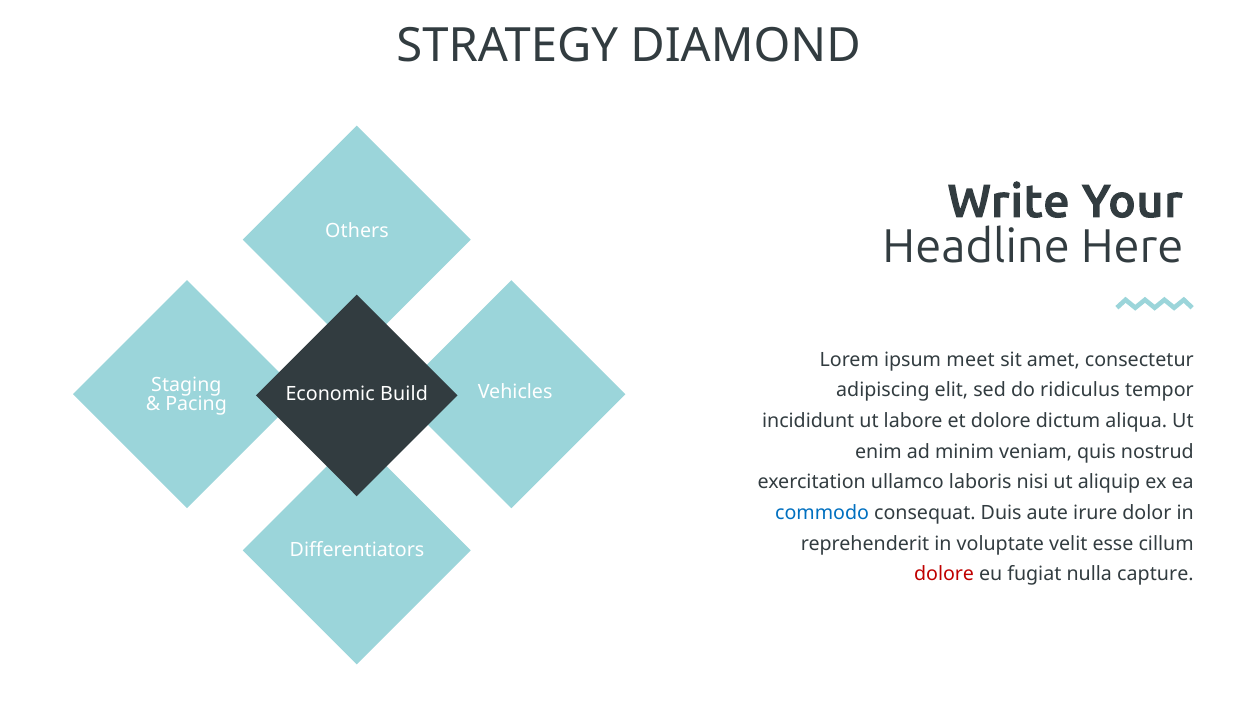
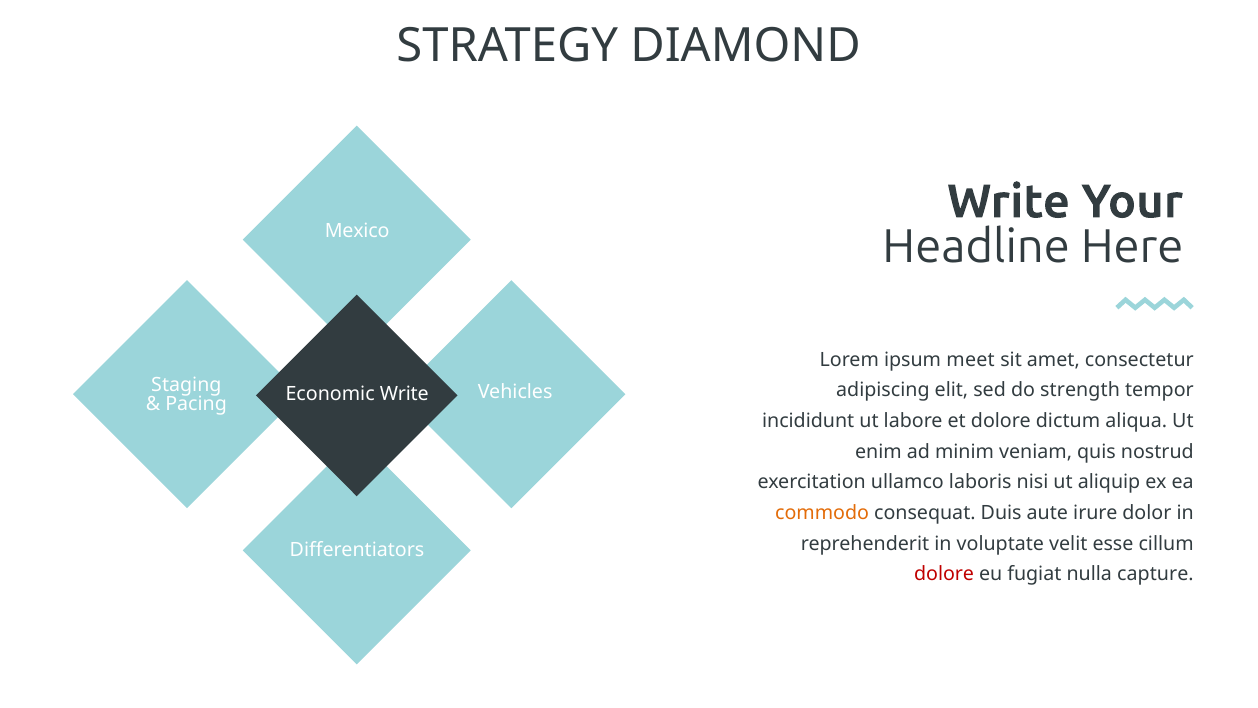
Others: Others -> Mexico
ridiculus: ridiculus -> strength
Economic Build: Build -> Write
commodo colour: blue -> orange
